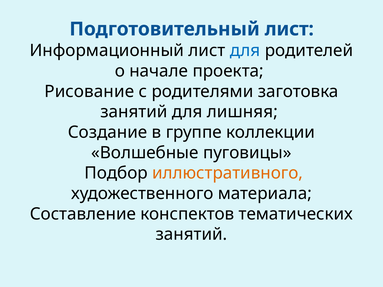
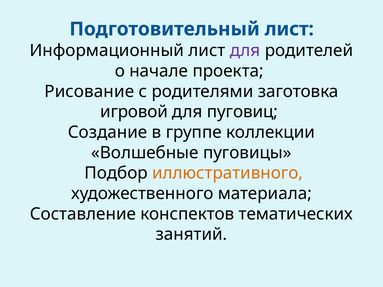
для at (245, 51) colour: blue -> purple
занятий at (134, 112): занятий -> игровой
лишняя: лишняя -> пуговиц
